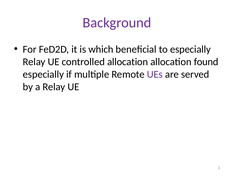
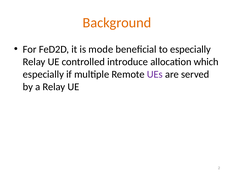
Background colour: purple -> orange
which: which -> mode
controlled allocation: allocation -> introduce
found: found -> which
